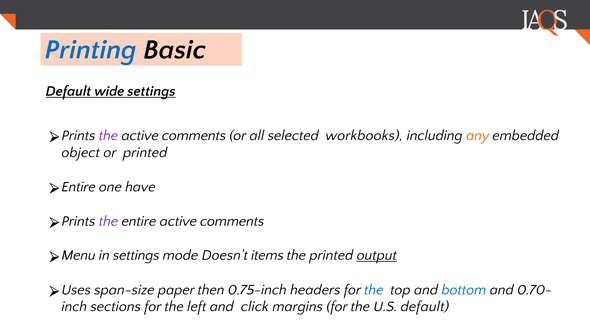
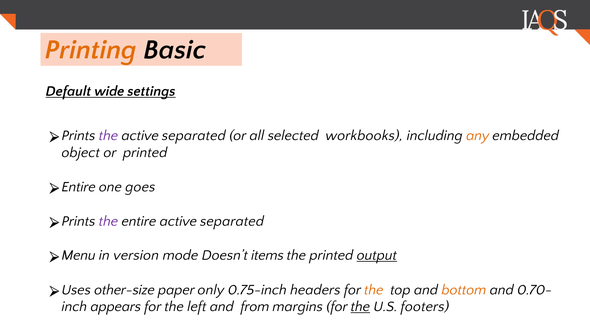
Printing colour: blue -> orange
comments at (194, 135): comments -> separated
have: have -> goes
entire active comments: comments -> separated
in settings: settings -> version
span-size: span-size -> other-size
then: then -> only
the at (374, 290) colour: blue -> orange
bottom colour: blue -> orange
sections: sections -> appears
click: click -> from
the at (360, 307) underline: none -> present
U.S default: default -> footers
